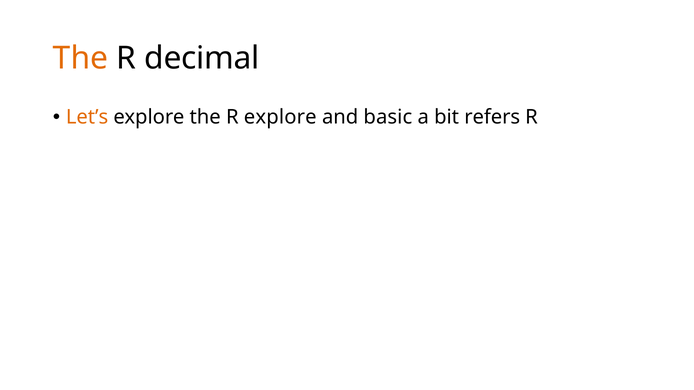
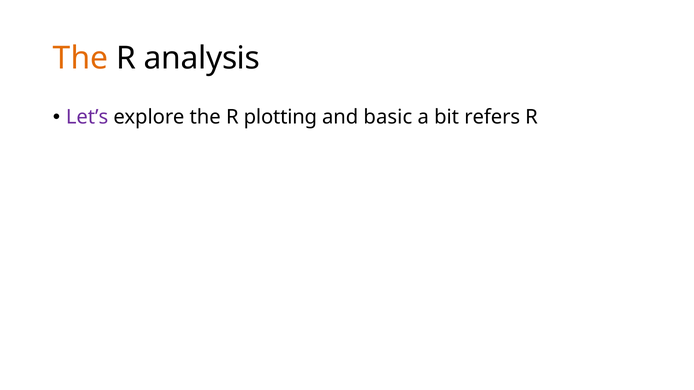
decimal: decimal -> analysis
Let’s colour: orange -> purple
R explore: explore -> plotting
